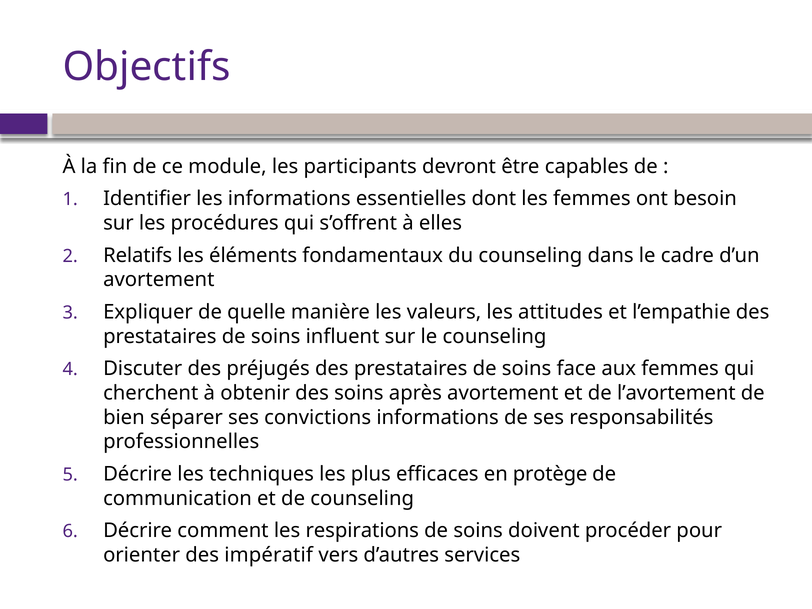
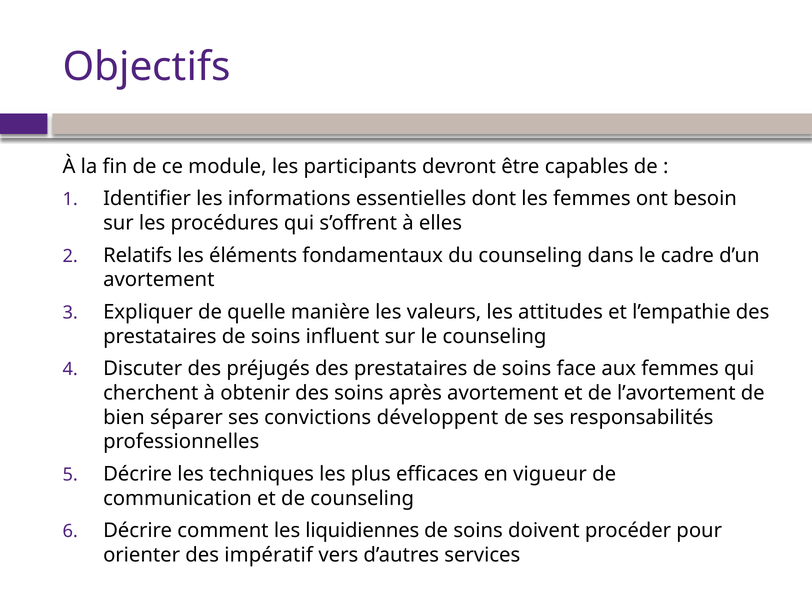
convictions informations: informations -> développent
protège: protège -> vigueur
respirations: respirations -> liquidiennes
